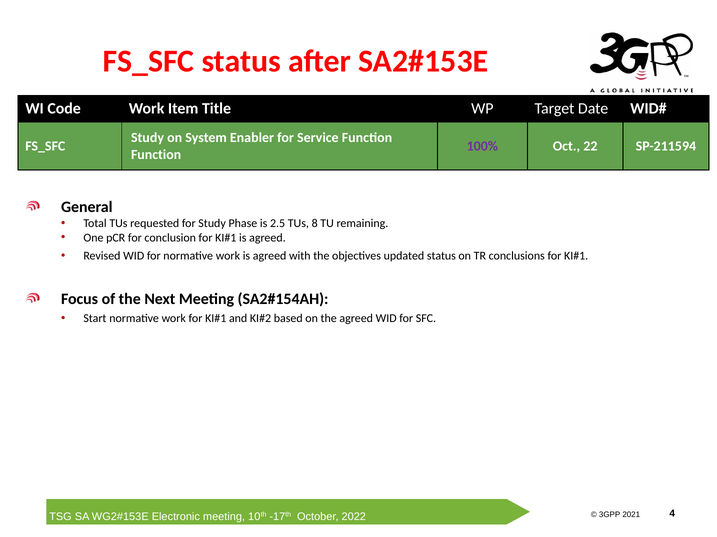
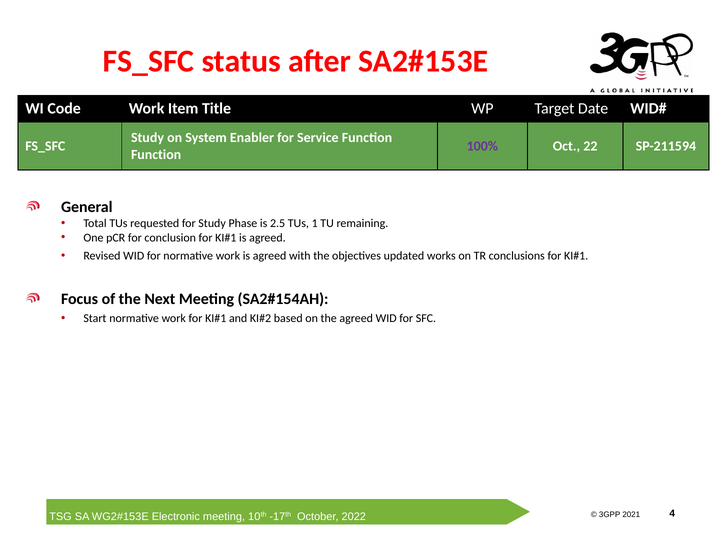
8: 8 -> 1
updated status: status -> works
